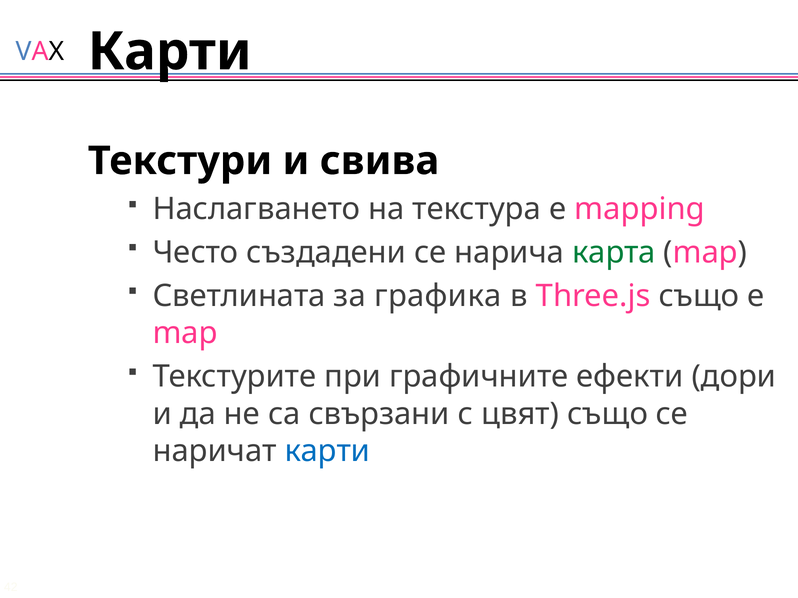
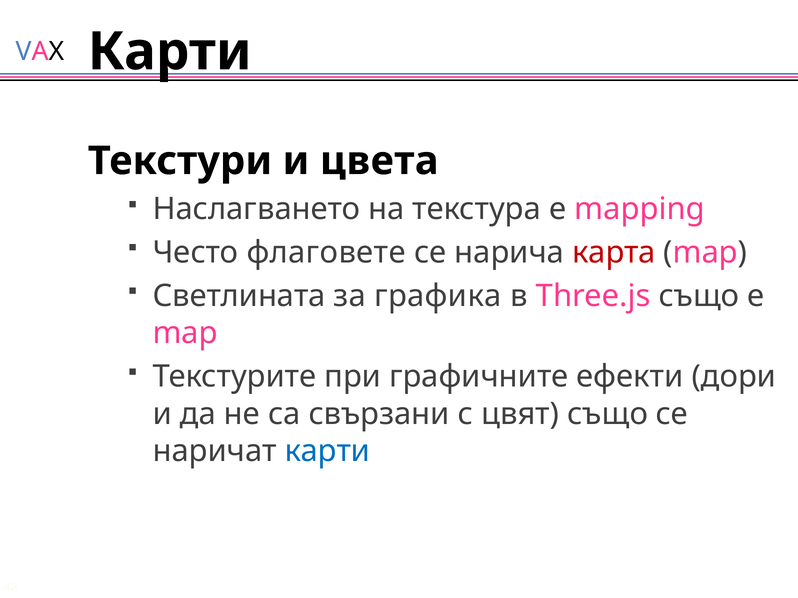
свива: свива -> цвета
създадени: създадени -> флаговете
карта colour: green -> red
